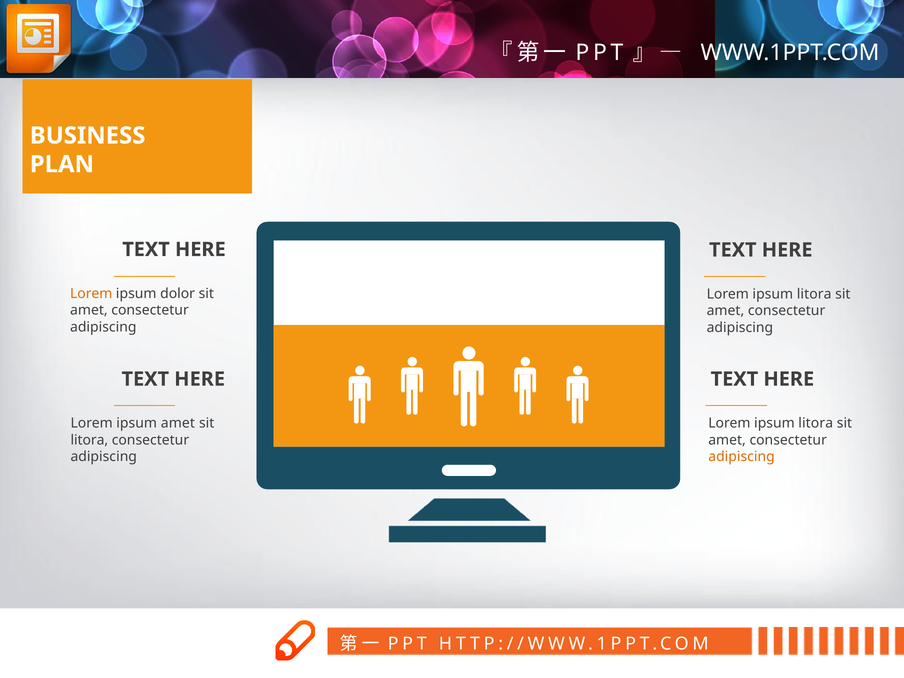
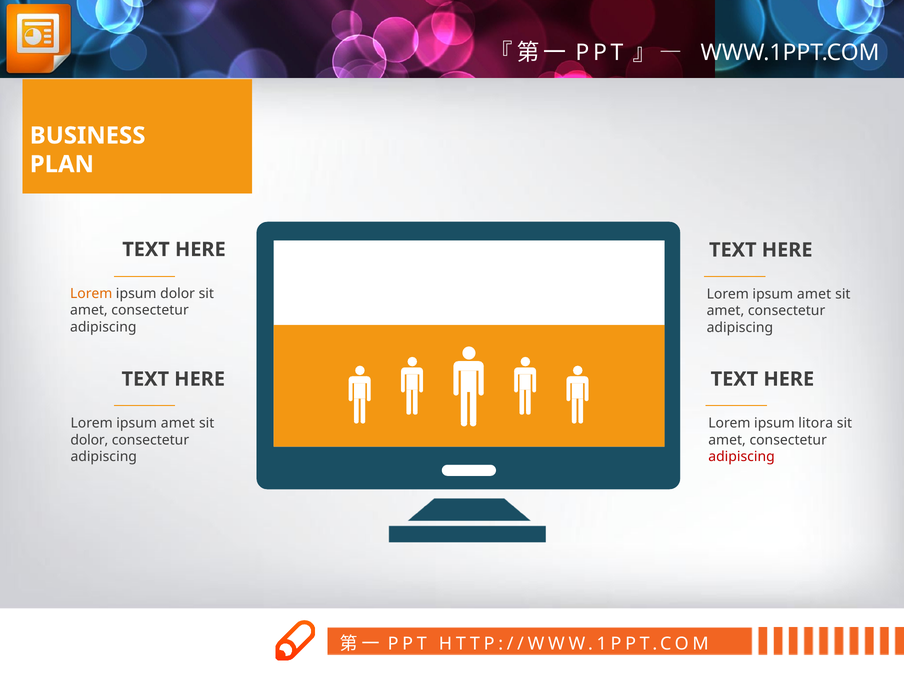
litora at (814, 294): litora -> amet
litora at (89, 440): litora -> dolor
adipiscing at (742, 457) colour: orange -> red
